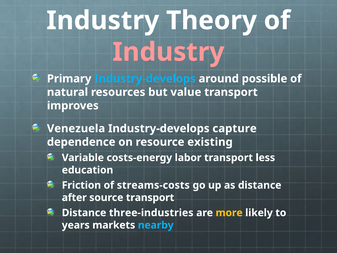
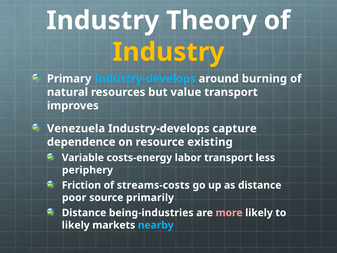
Industry at (168, 52) colour: pink -> yellow
possible: possible -> burning
education: education -> periphery
after: after -> poor
source transport: transport -> primarily
three-industries: three-industries -> being-industries
more colour: yellow -> pink
years at (76, 225): years -> likely
